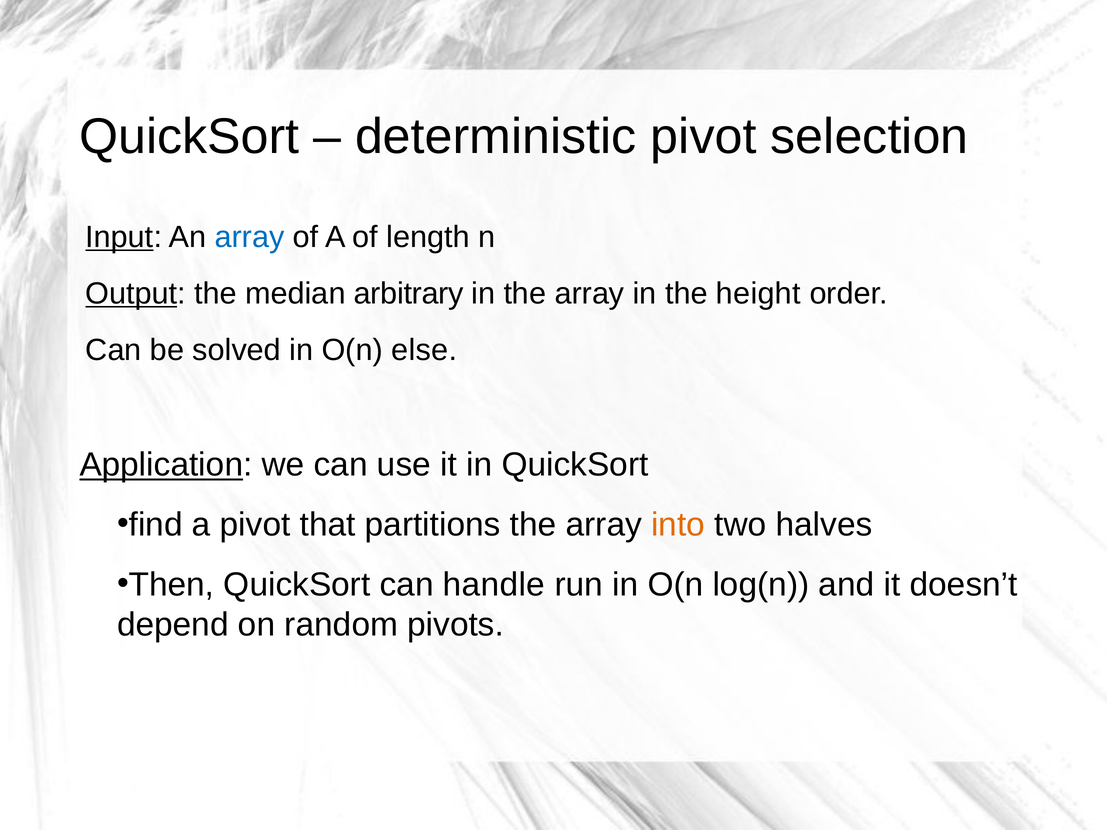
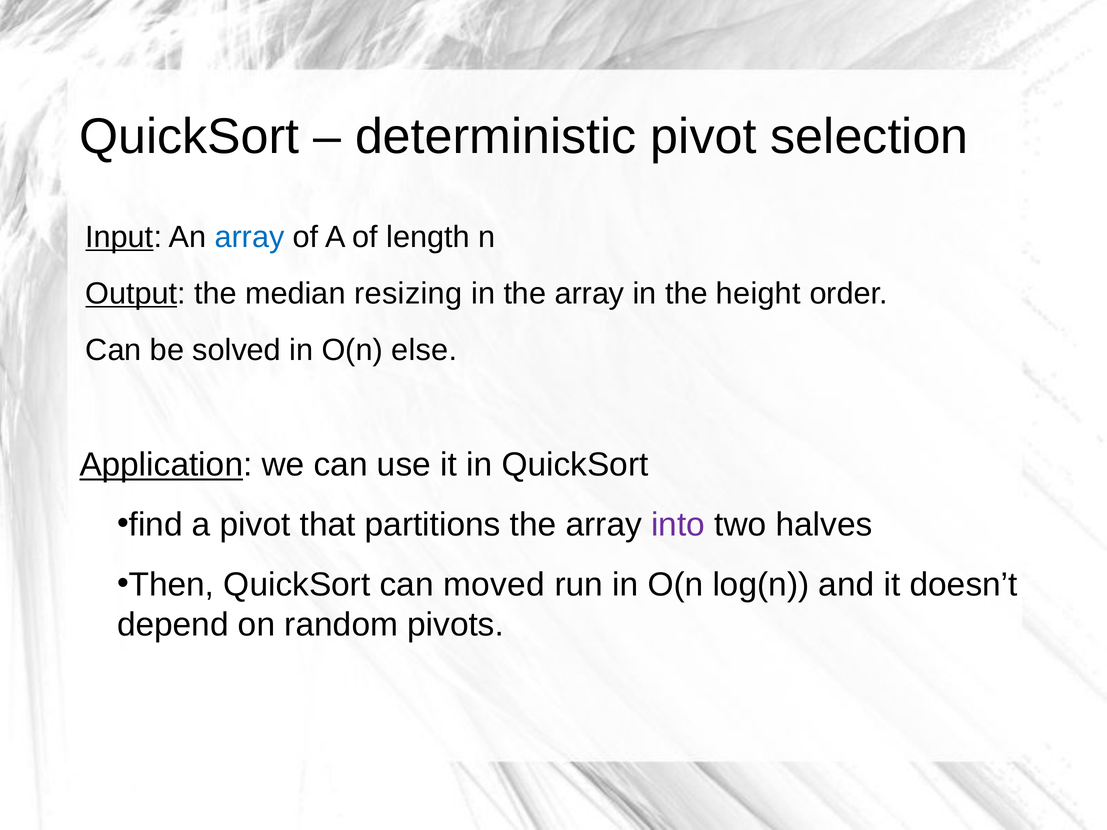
arbitrary: arbitrary -> resizing
into colour: orange -> purple
handle: handle -> moved
